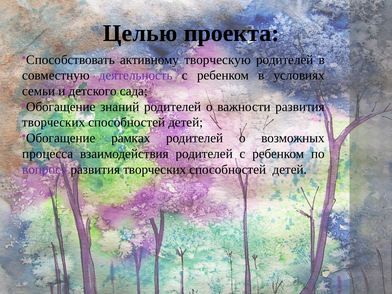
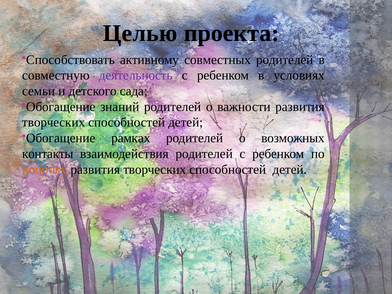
творческую: творческую -> совместных
процесса: процесса -> контакты
вопросу colour: purple -> orange
